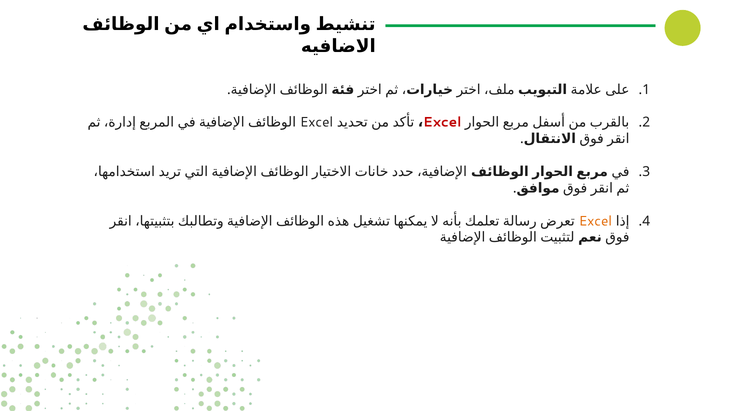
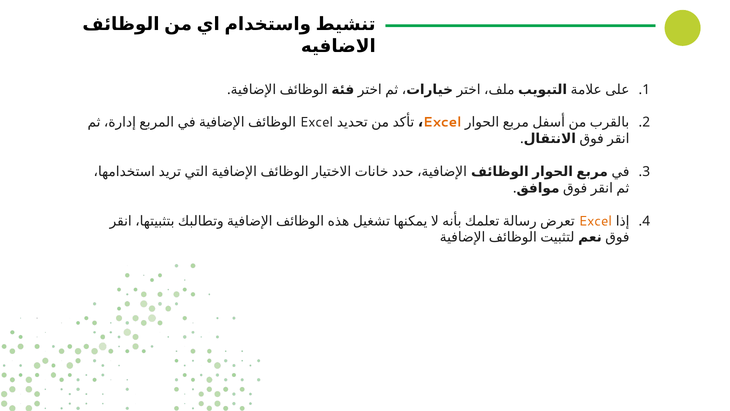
Excel at (442, 122) colour: red -> orange
